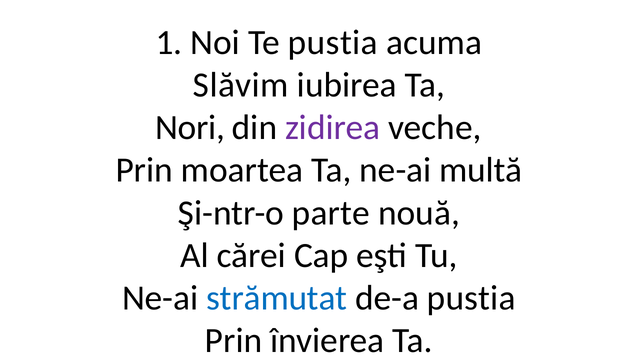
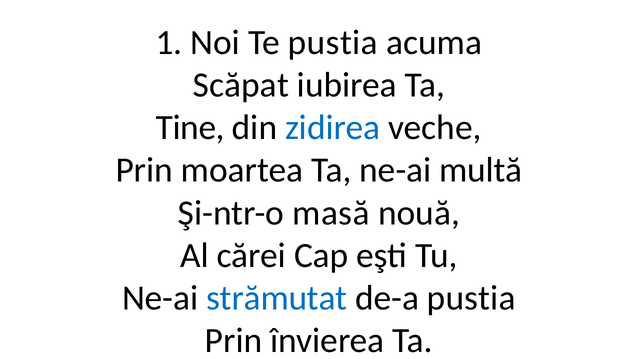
Slăvim: Slăvim -> Scăpat
Nori: Nori -> Tine
zidirea colour: purple -> blue
parte: parte -> masă
